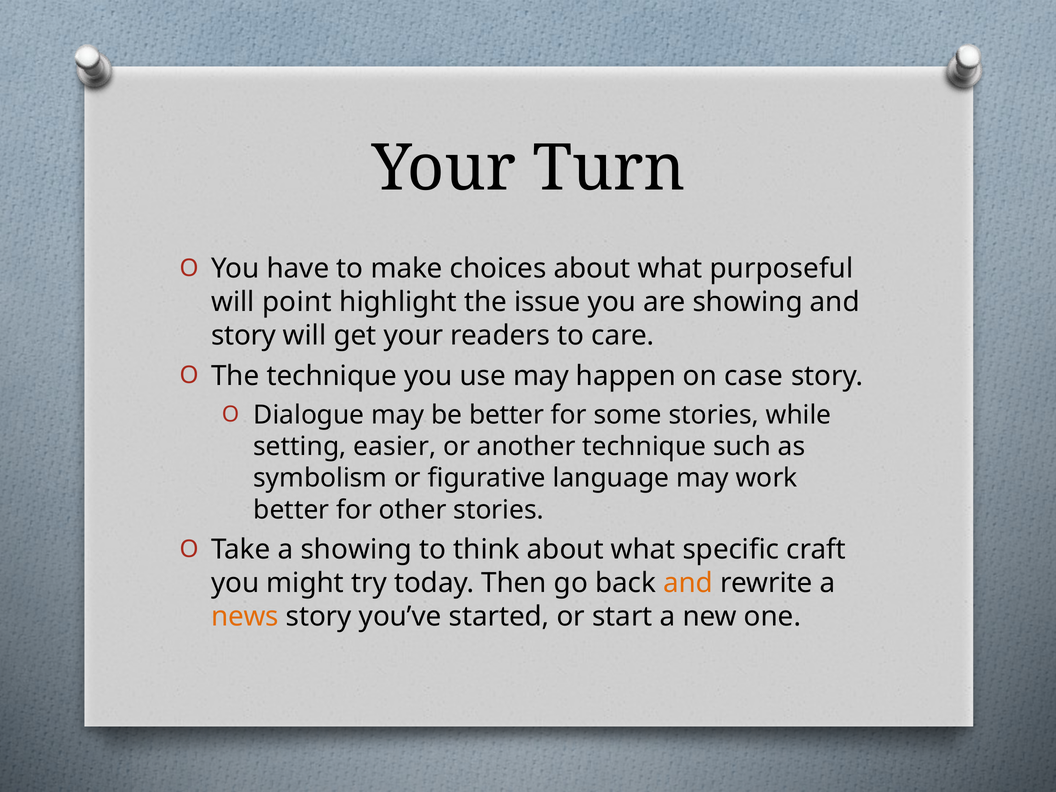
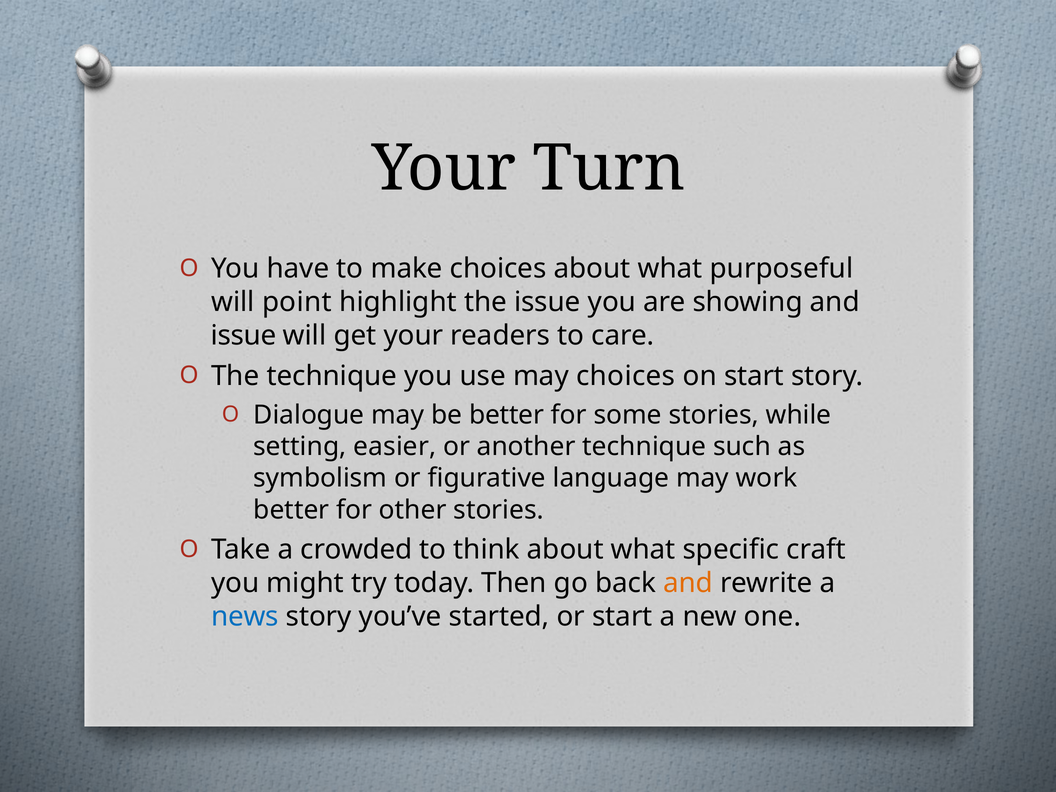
story at (244, 336): story -> issue
may happen: happen -> choices
on case: case -> start
a showing: showing -> crowded
news colour: orange -> blue
